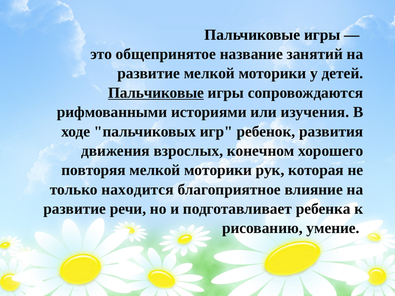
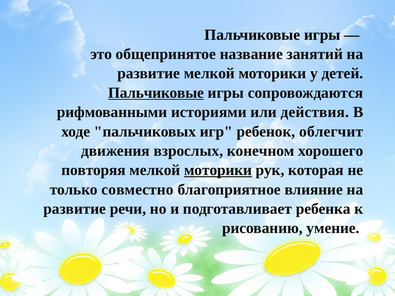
изучения: изучения -> действия
развития: развития -> облегчит
моторики at (218, 170) underline: none -> present
находится: находится -> совместно
